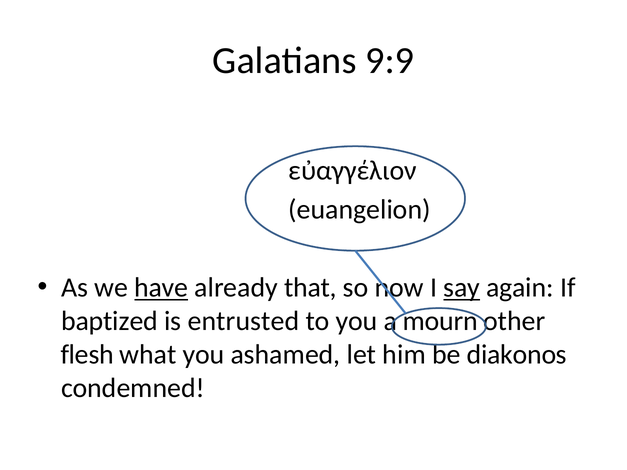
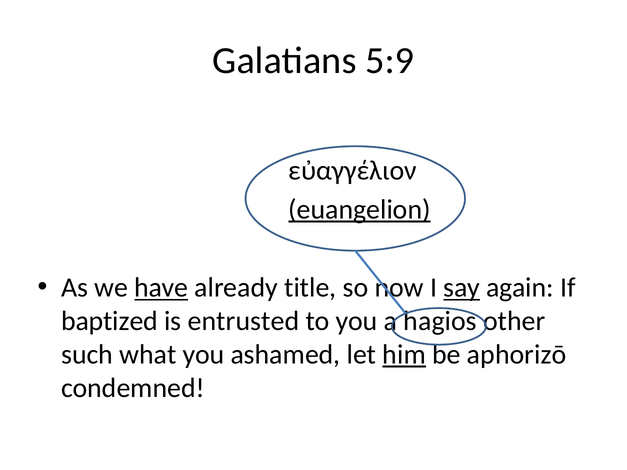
9:9: 9:9 -> 5:9
euangelion underline: none -> present
that: that -> title
mourn: mourn -> hagios
flesh: flesh -> such
him underline: none -> present
diakonos: diakonos -> aphorizō
